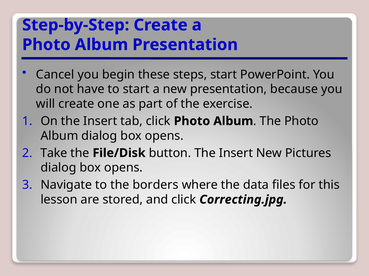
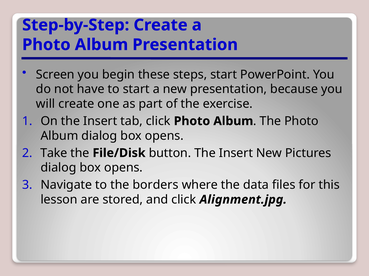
Cancel: Cancel -> Screen
Correcting.jpg: Correcting.jpg -> Alignment.jpg
